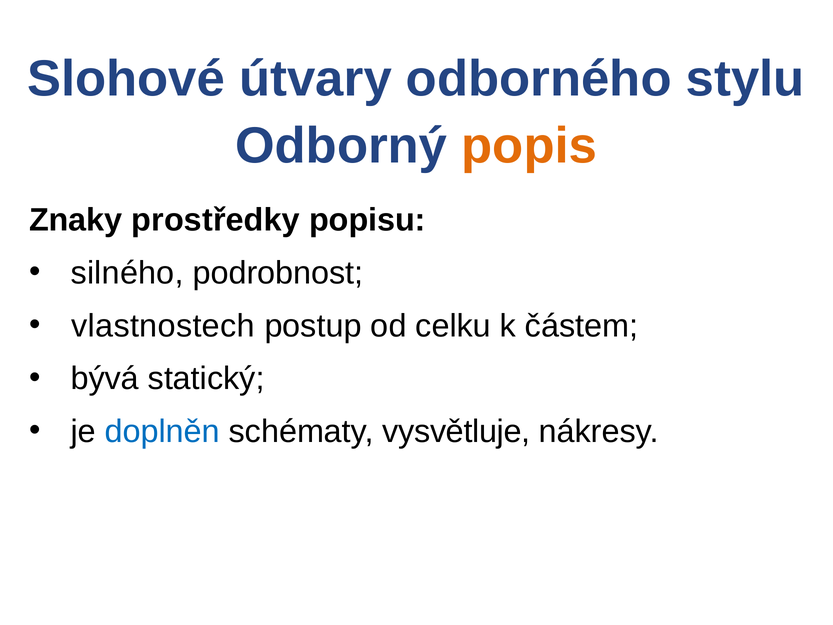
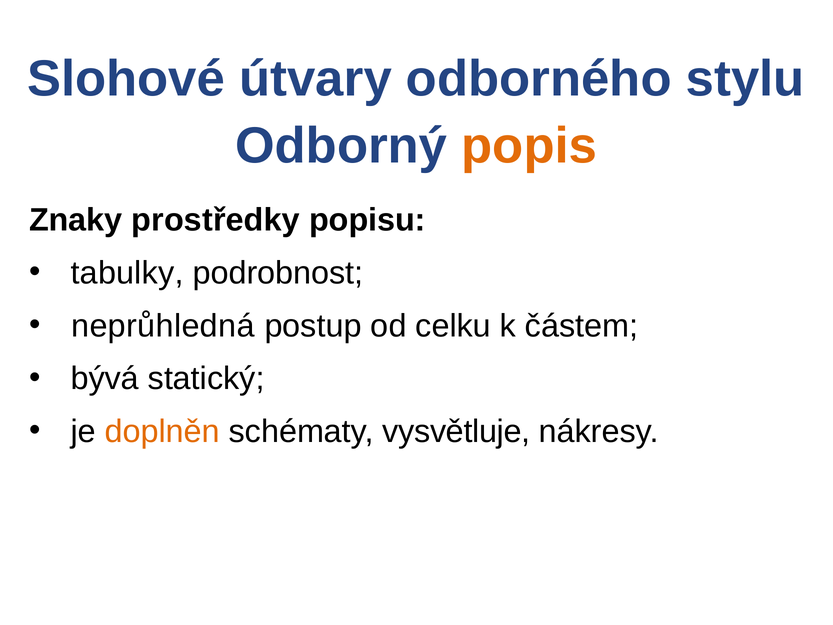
silného: silného -> tabulky
vlastnostech: vlastnostech -> neprůhledná
doplněn colour: blue -> orange
